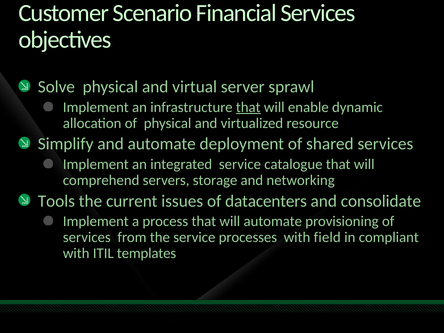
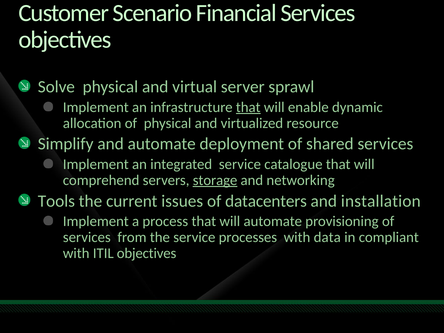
storage underline: none -> present
consolidate: consolidate -> installation
field: field -> data
ITIL templates: templates -> objectives
